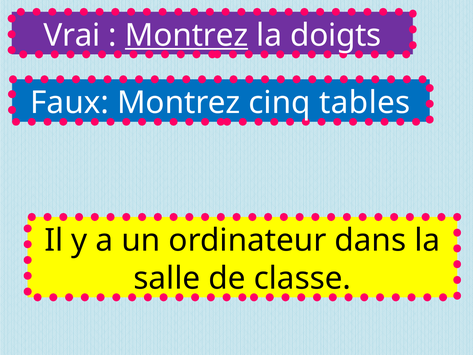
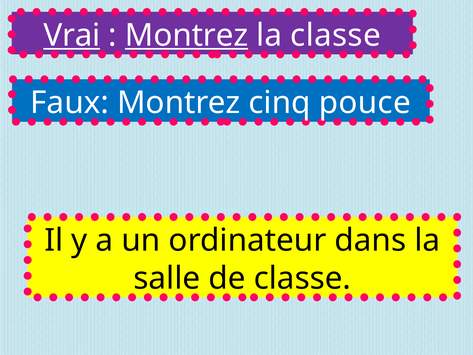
Vrai underline: none -> present
la doigts: doigts -> classe
tables: tables -> pouce
